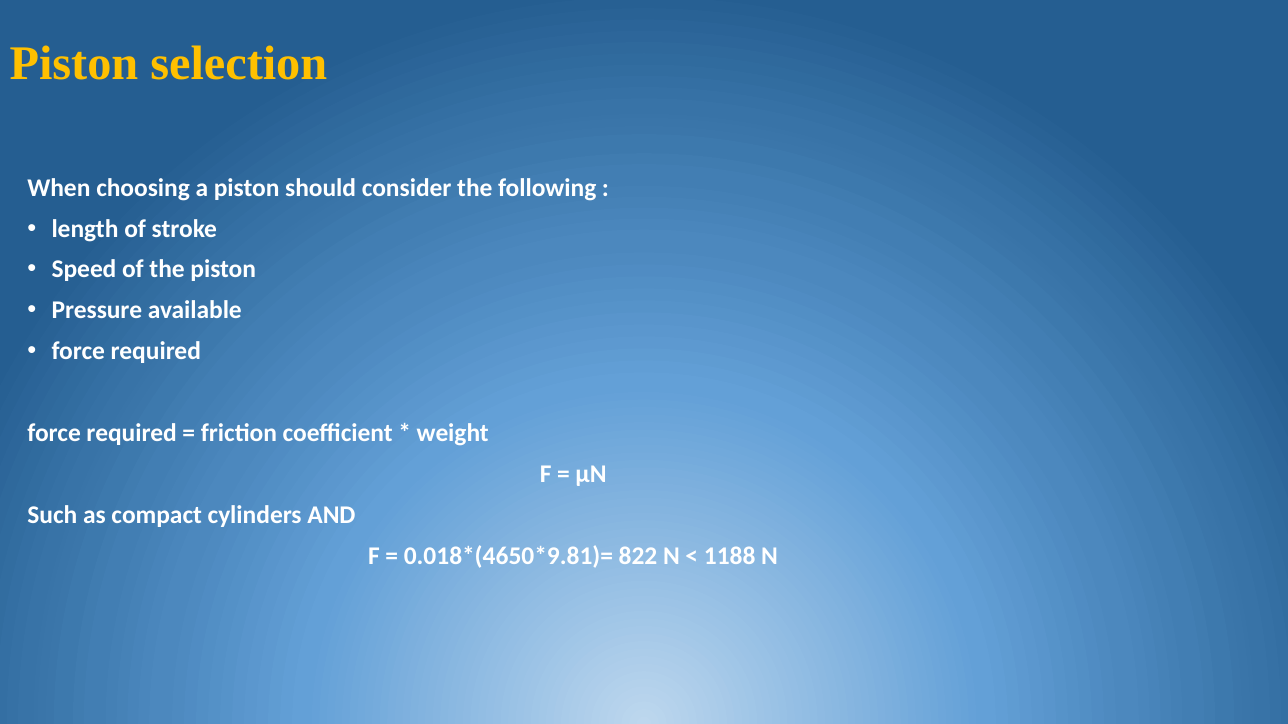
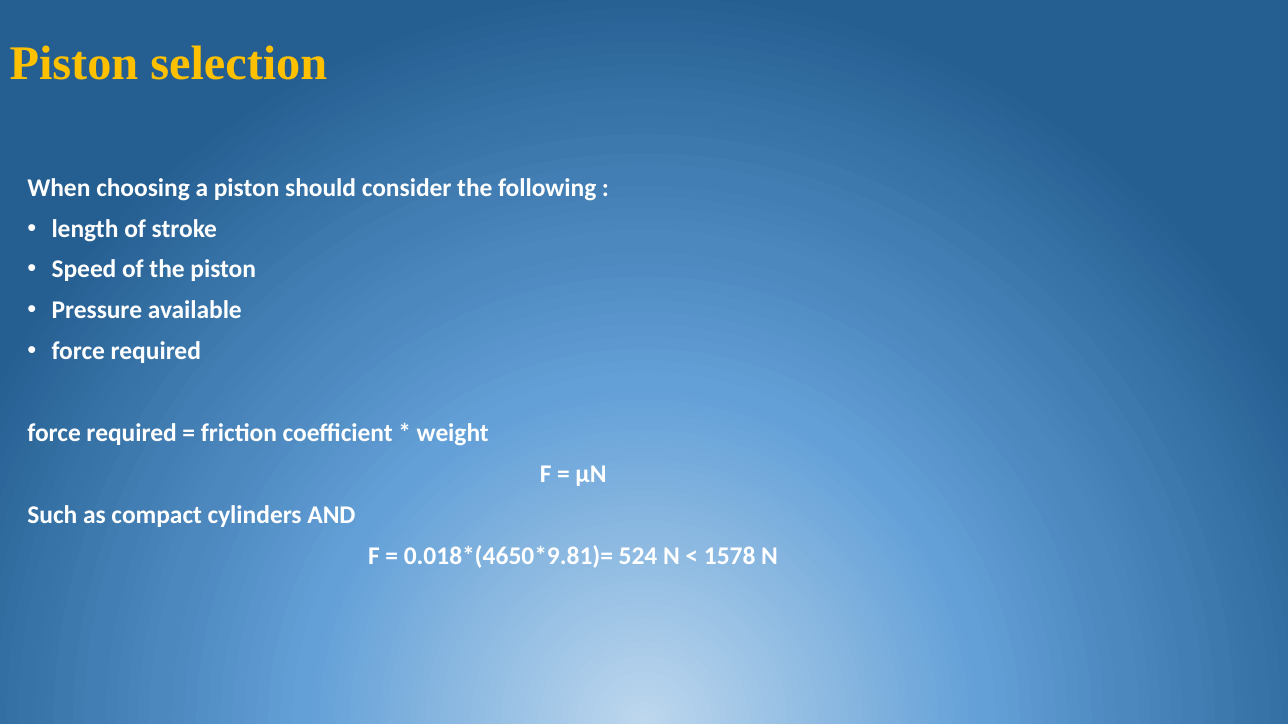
822: 822 -> 524
1188: 1188 -> 1578
